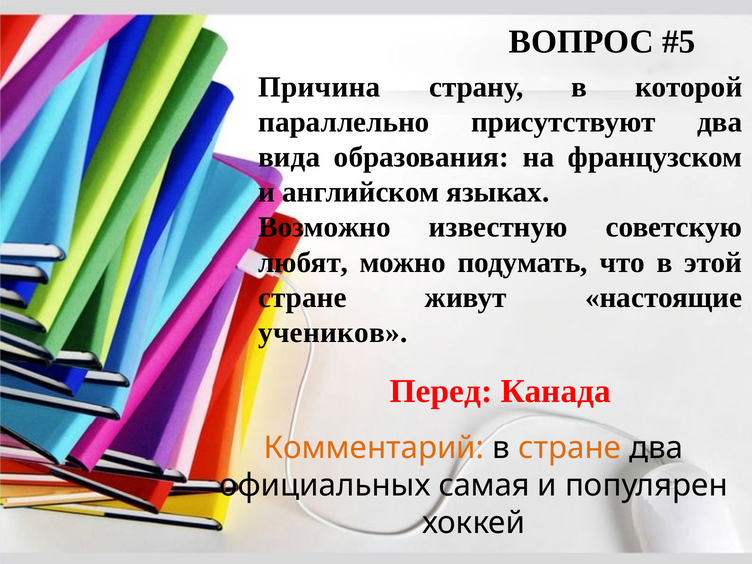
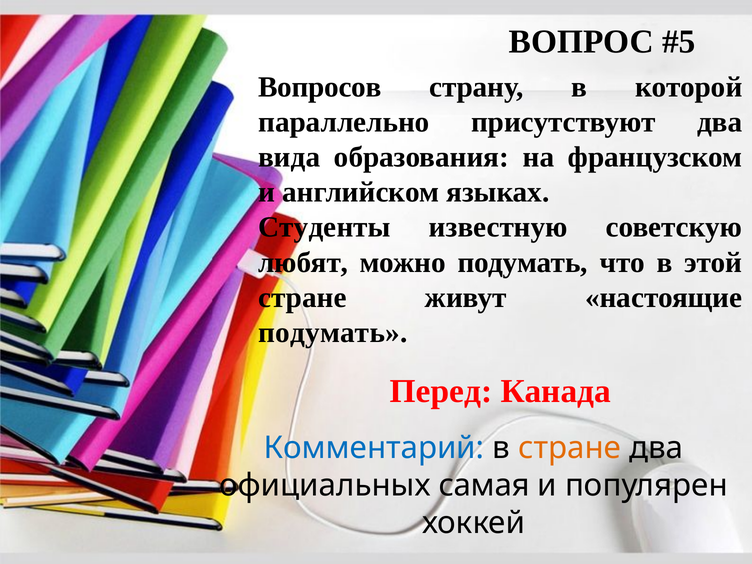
Причина: Причина -> Вопросов
Возможно: Возможно -> Студенты
учеников at (333, 333): учеников -> подумать
Комментарий colour: orange -> blue
